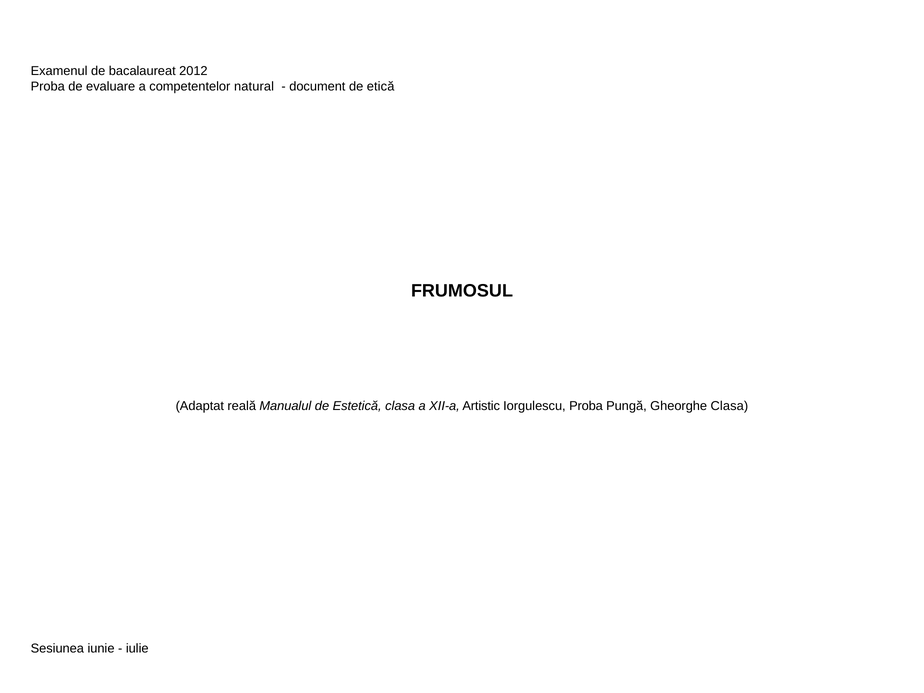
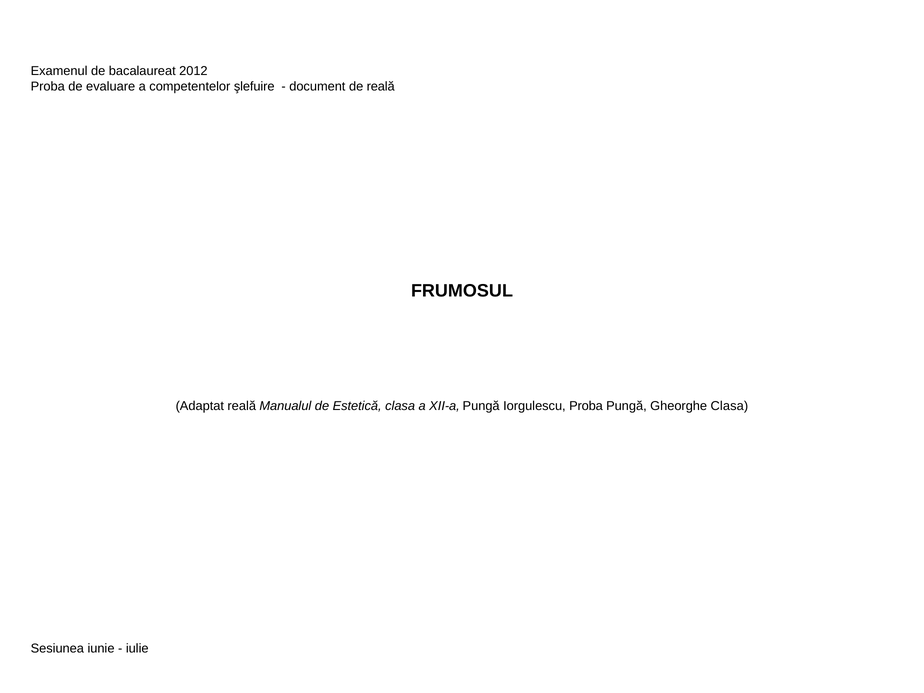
natural: natural -> şlefuire
de etică: etică -> reală
XII-a Artistic: Artistic -> Pungă
